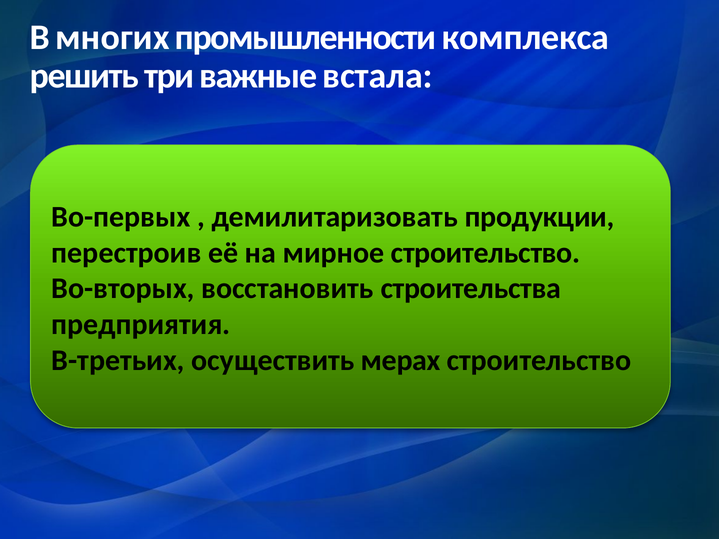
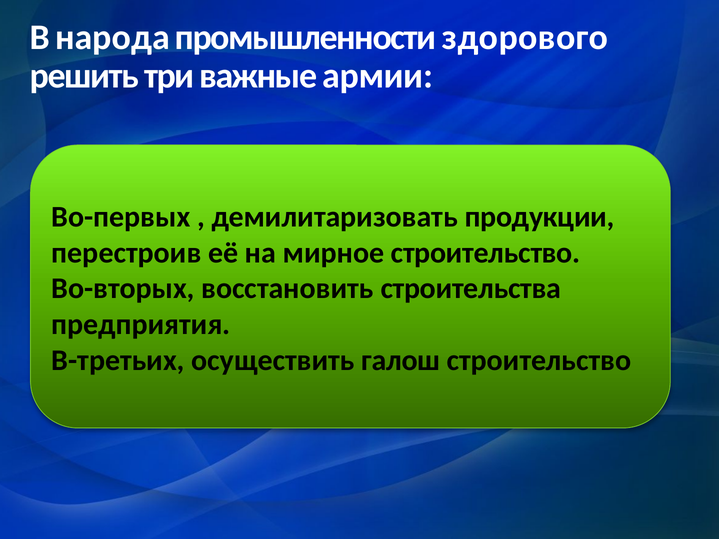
многих: многих -> народа
комплекса: комплекса -> здорового
встала: встала -> армии
мерах: мерах -> галош
